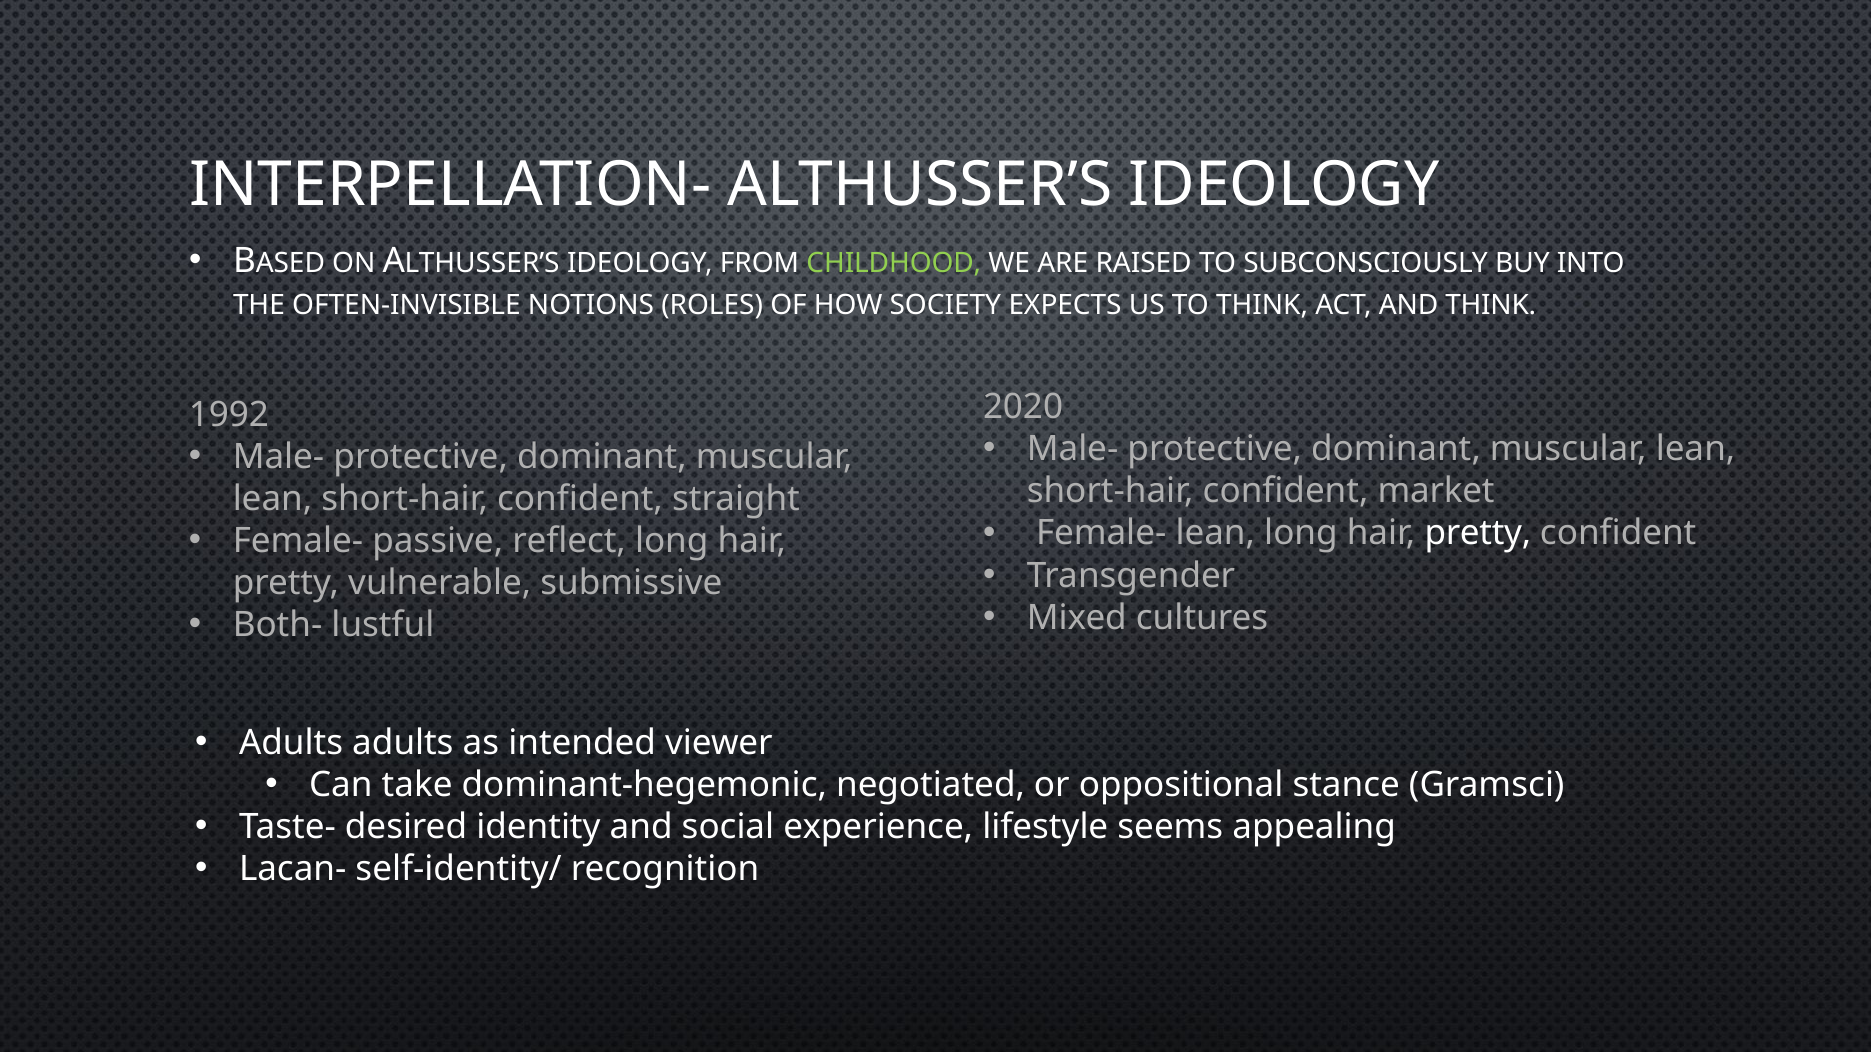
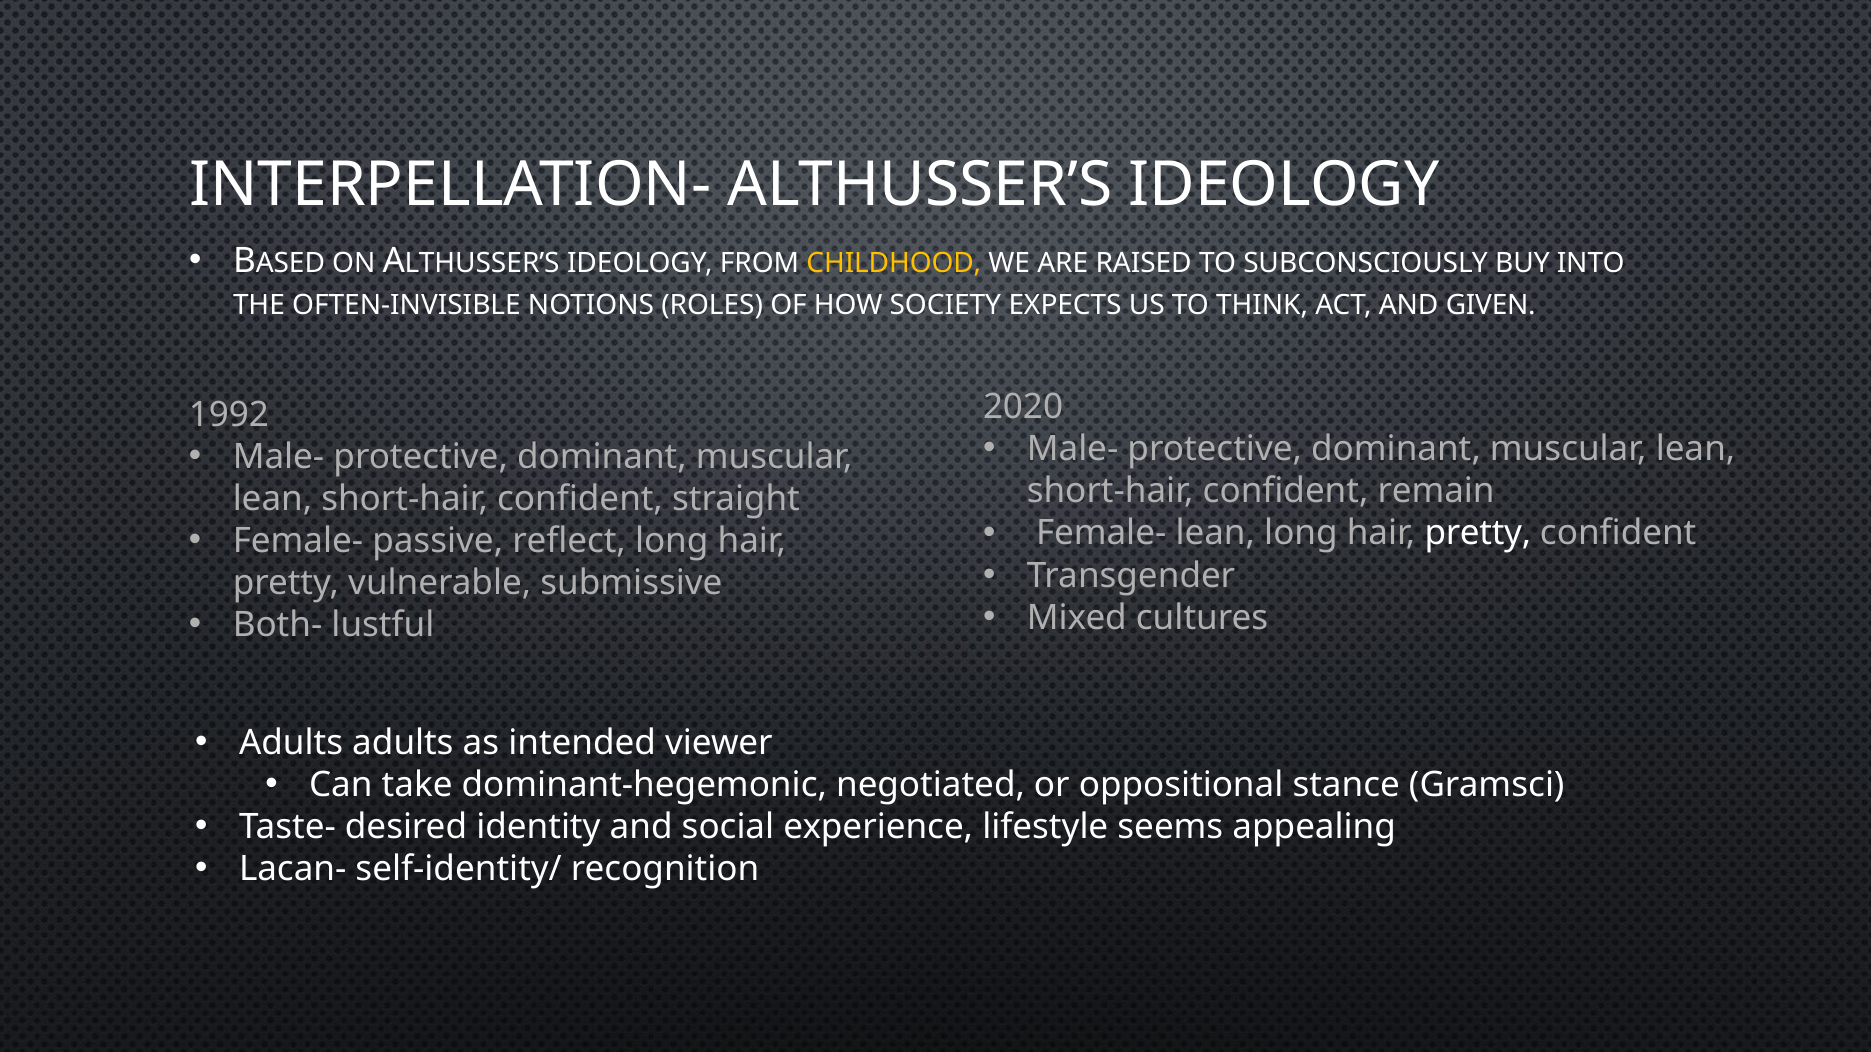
CHILDHOOD colour: light green -> yellow
AND THINK: THINK -> GIVEN
market: market -> remain
